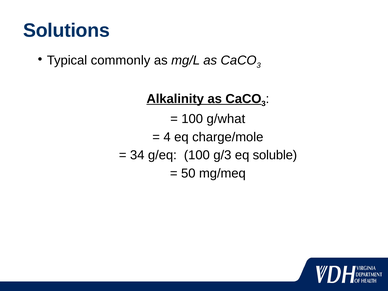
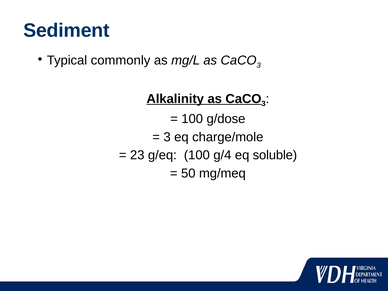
Solutions: Solutions -> Sediment
g/what: g/what -> g/dose
4 at (167, 137): 4 -> 3
34: 34 -> 23
g/3: g/3 -> g/4
